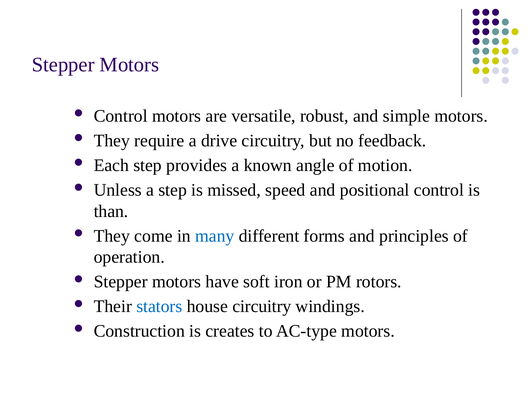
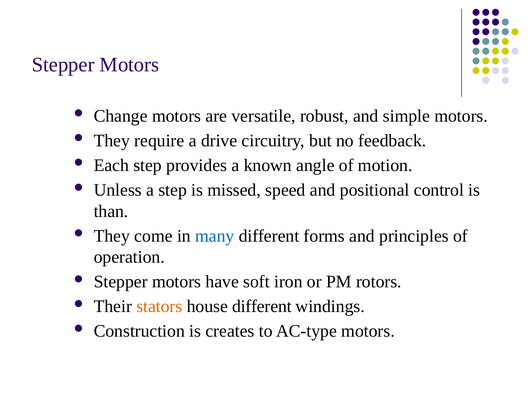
Control at (121, 116): Control -> Change
stators colour: blue -> orange
house circuitry: circuitry -> different
